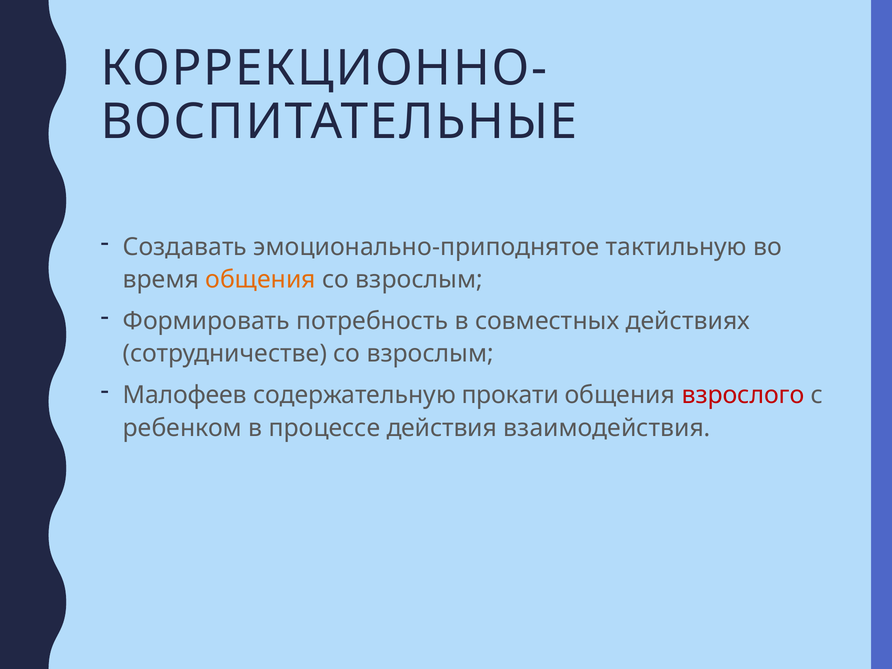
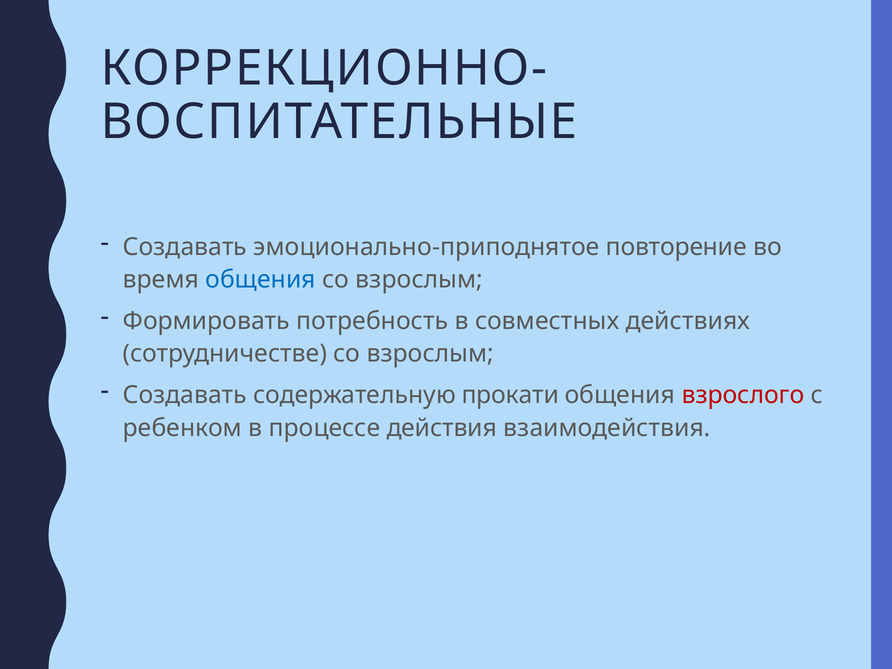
тактильную: тактильную -> повторение
общения at (261, 280) colour: orange -> blue
Малофеев at (185, 395): Малофеев -> Создавать
